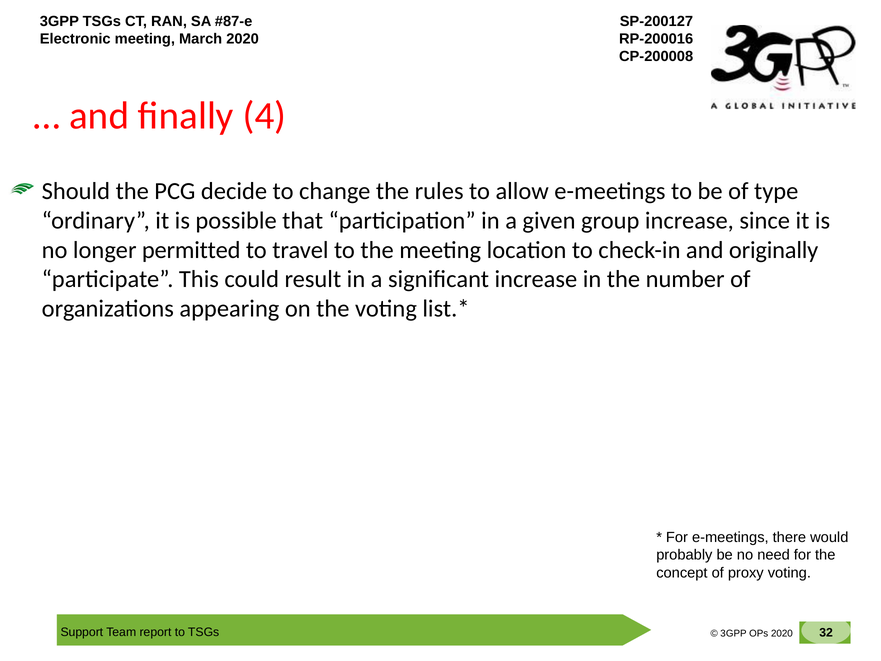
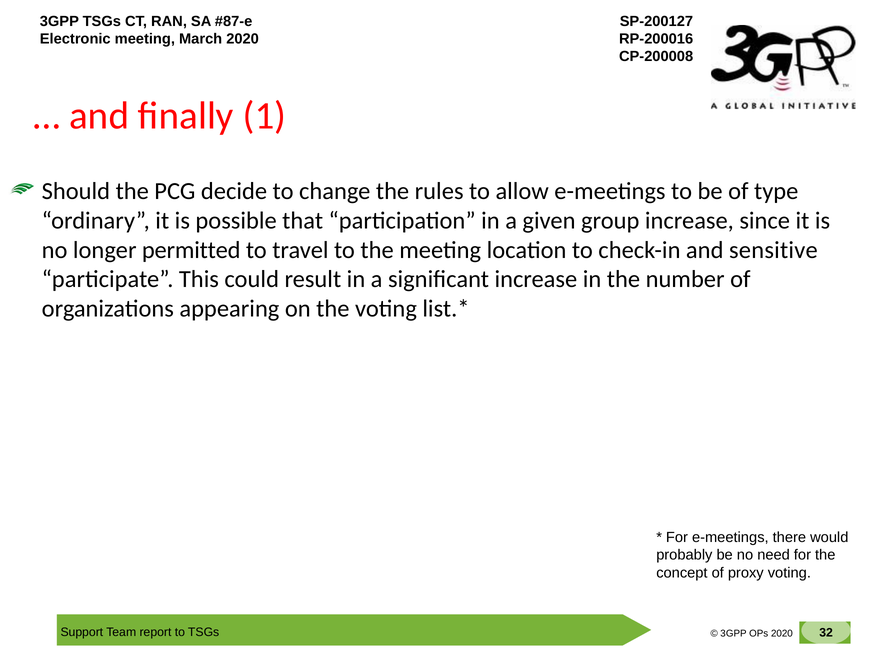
4: 4 -> 1
originally: originally -> sensitive
